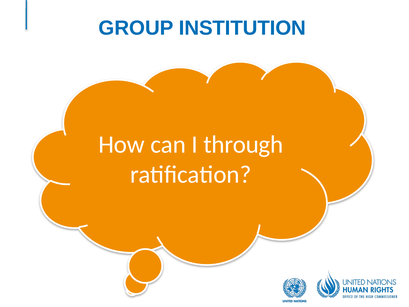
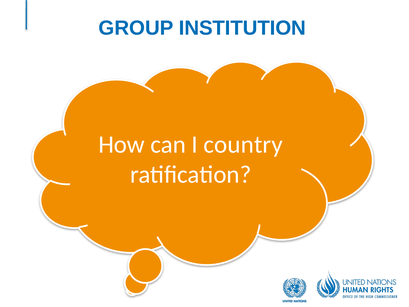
through: through -> country
